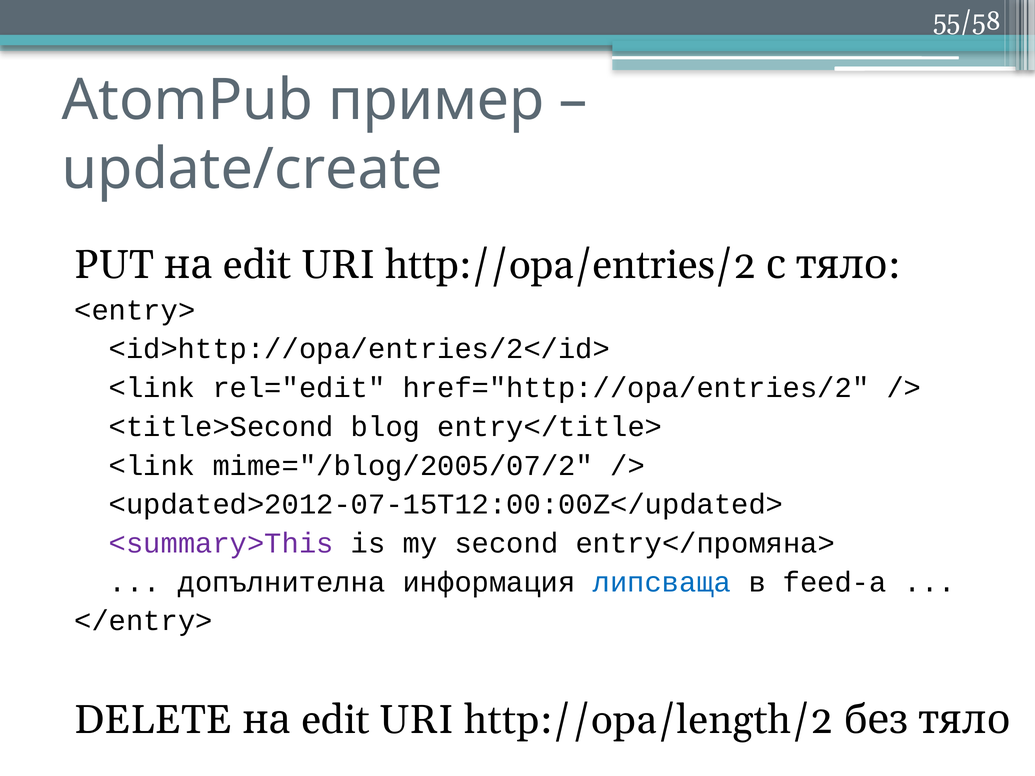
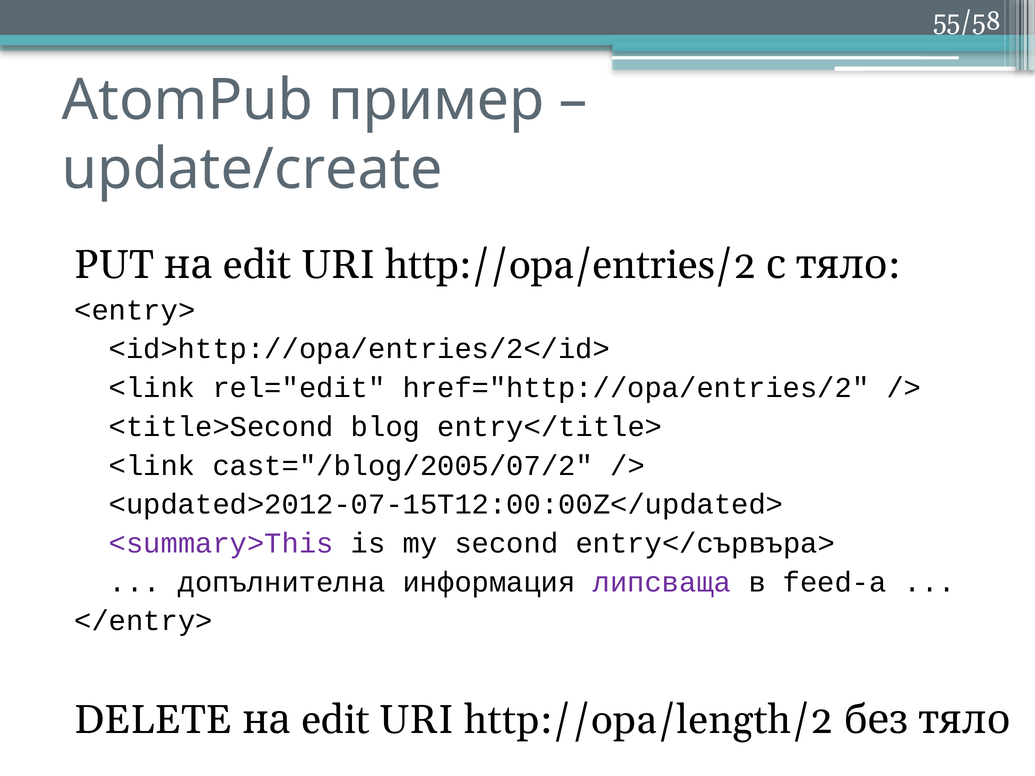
mime="/blog/2005/07/2: mime="/blog/2005/07/2 -> cast="/blog/2005/07/2
entry</промяна>: entry</промяна> -> entry</сървъра>
липсваща colour: blue -> purple
